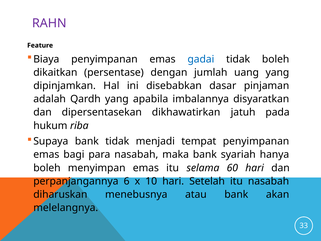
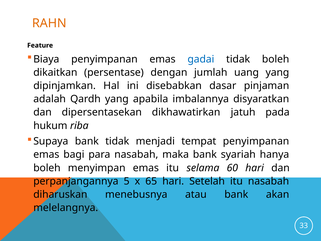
RAHN colour: purple -> orange
6: 6 -> 5
10: 10 -> 65
